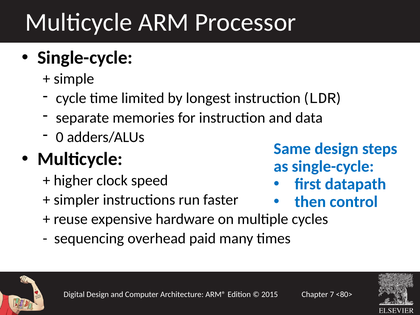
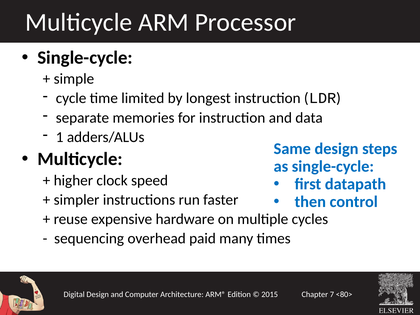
0: 0 -> 1
